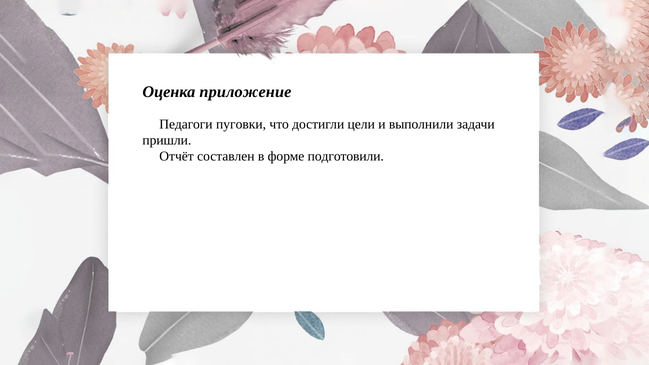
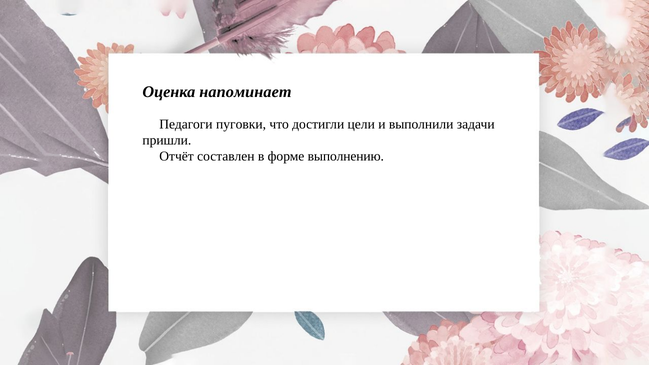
приложение: приложение -> напоминает
подготовили: подготовили -> выполнению
